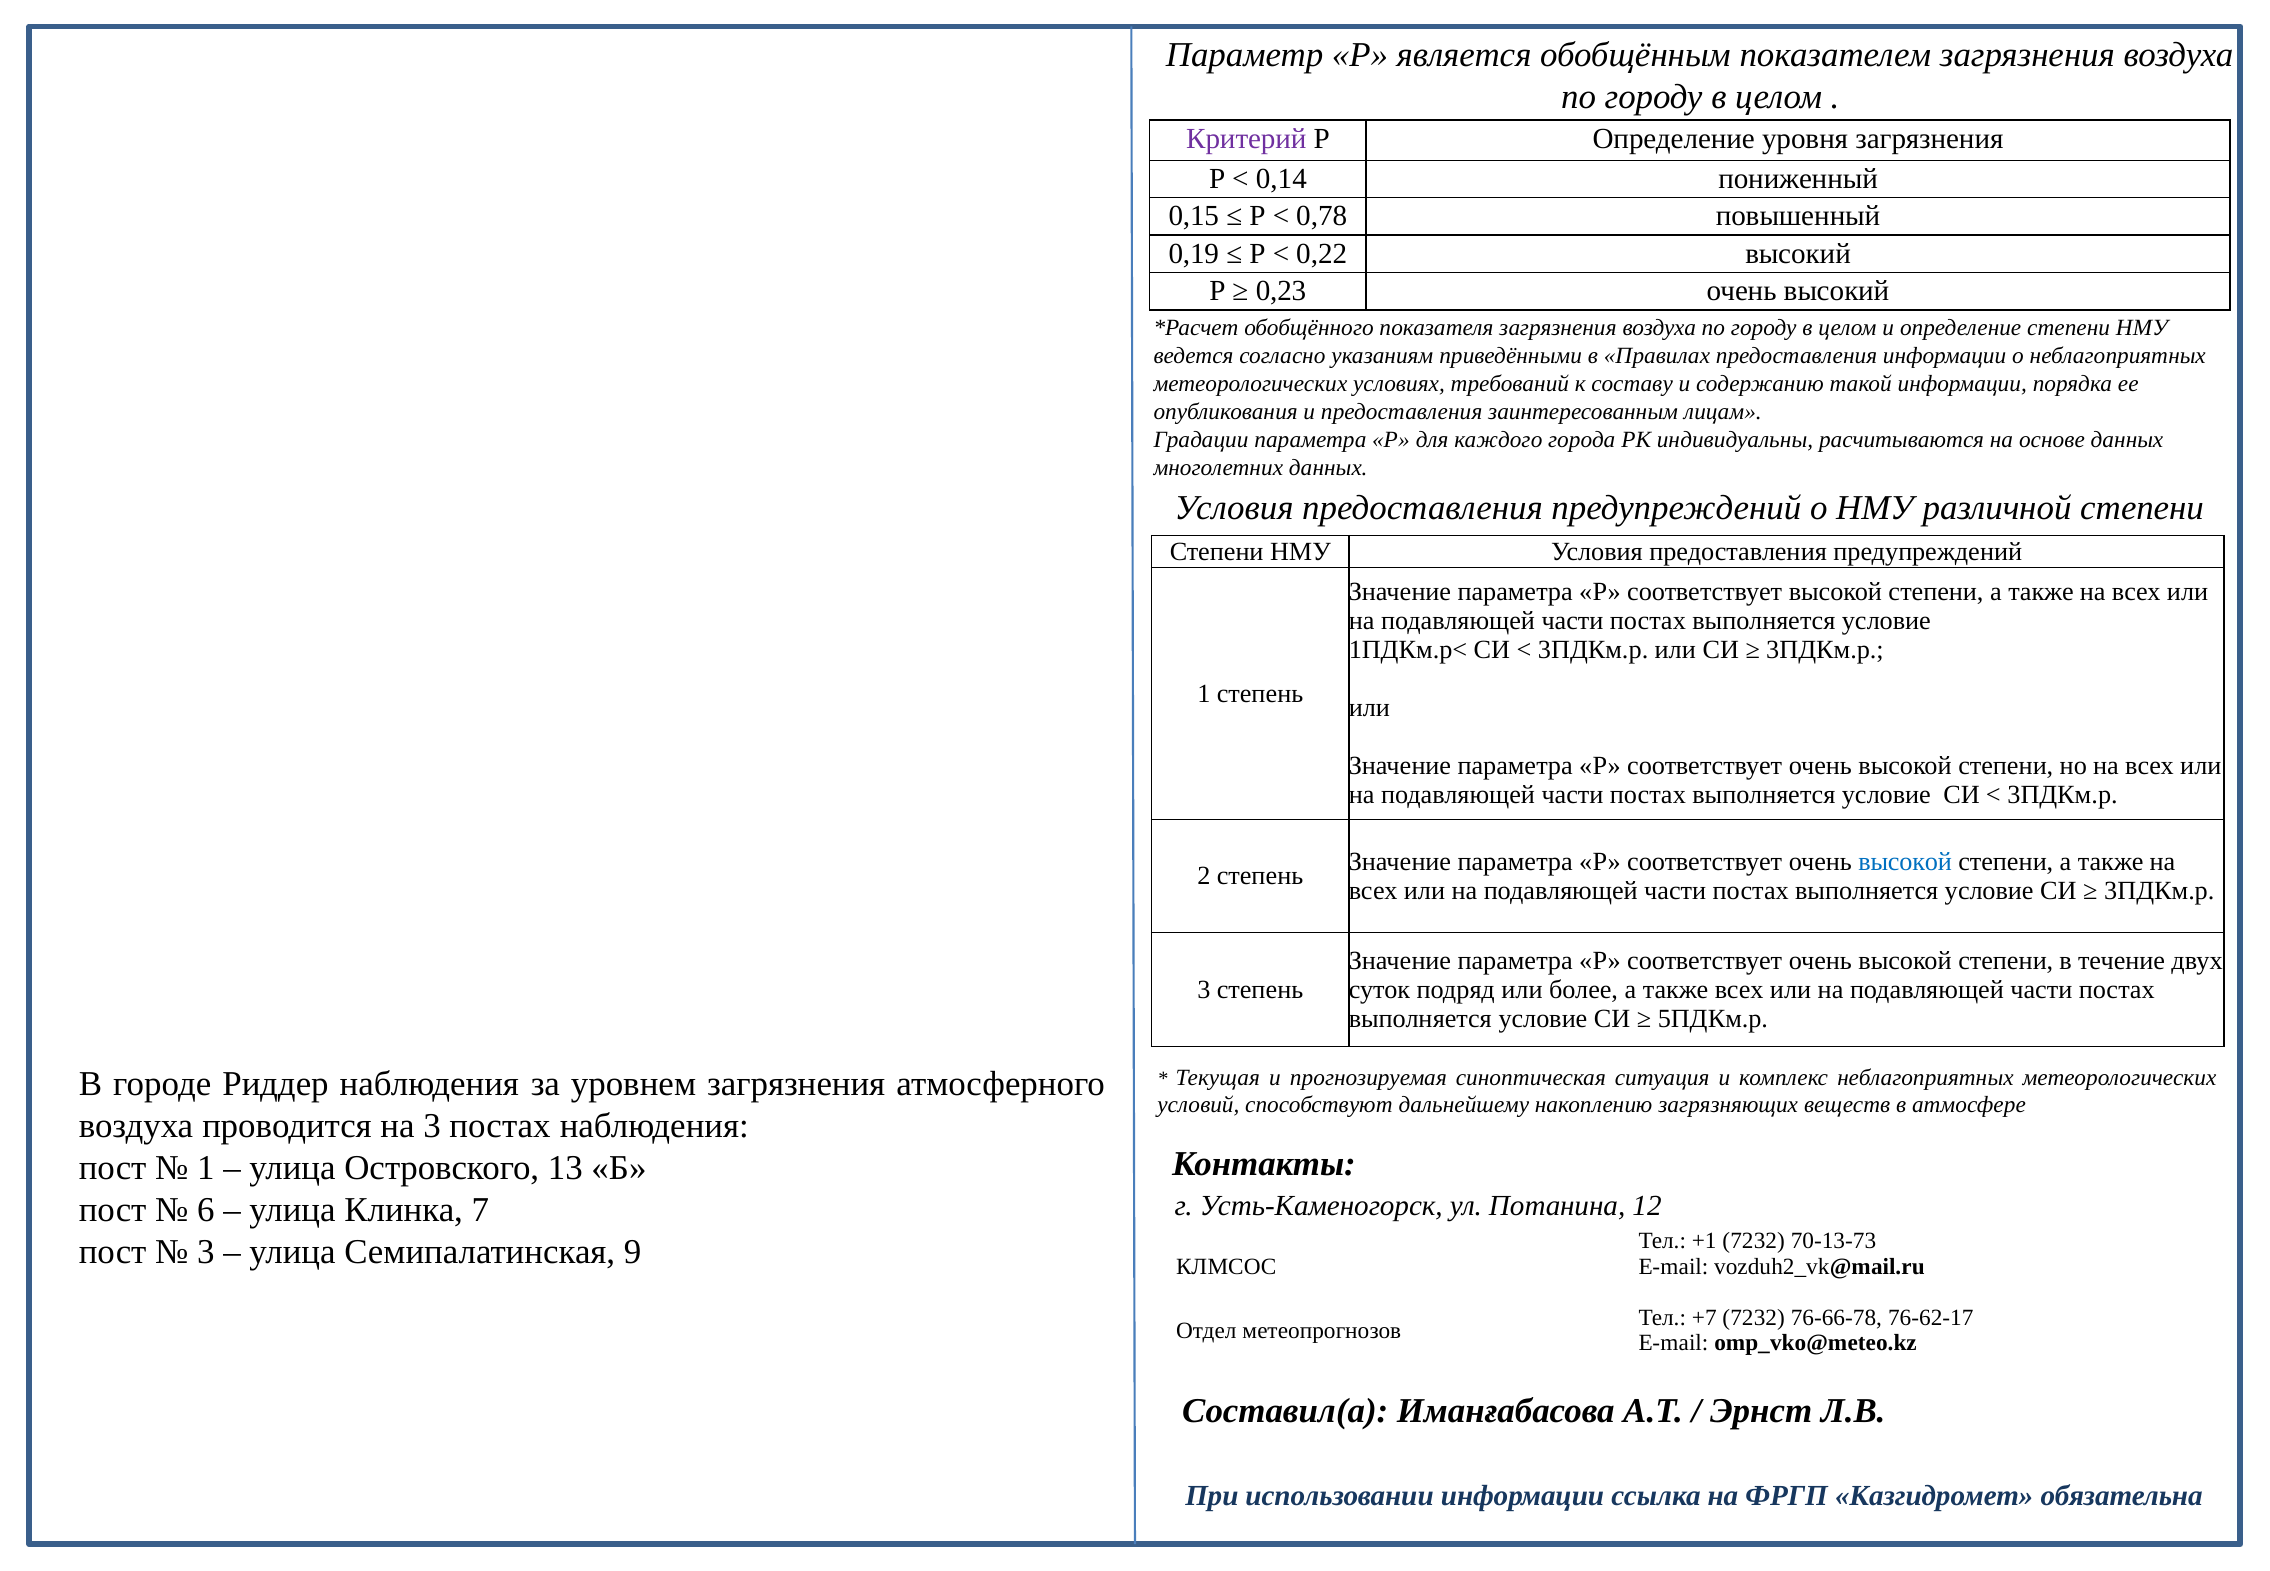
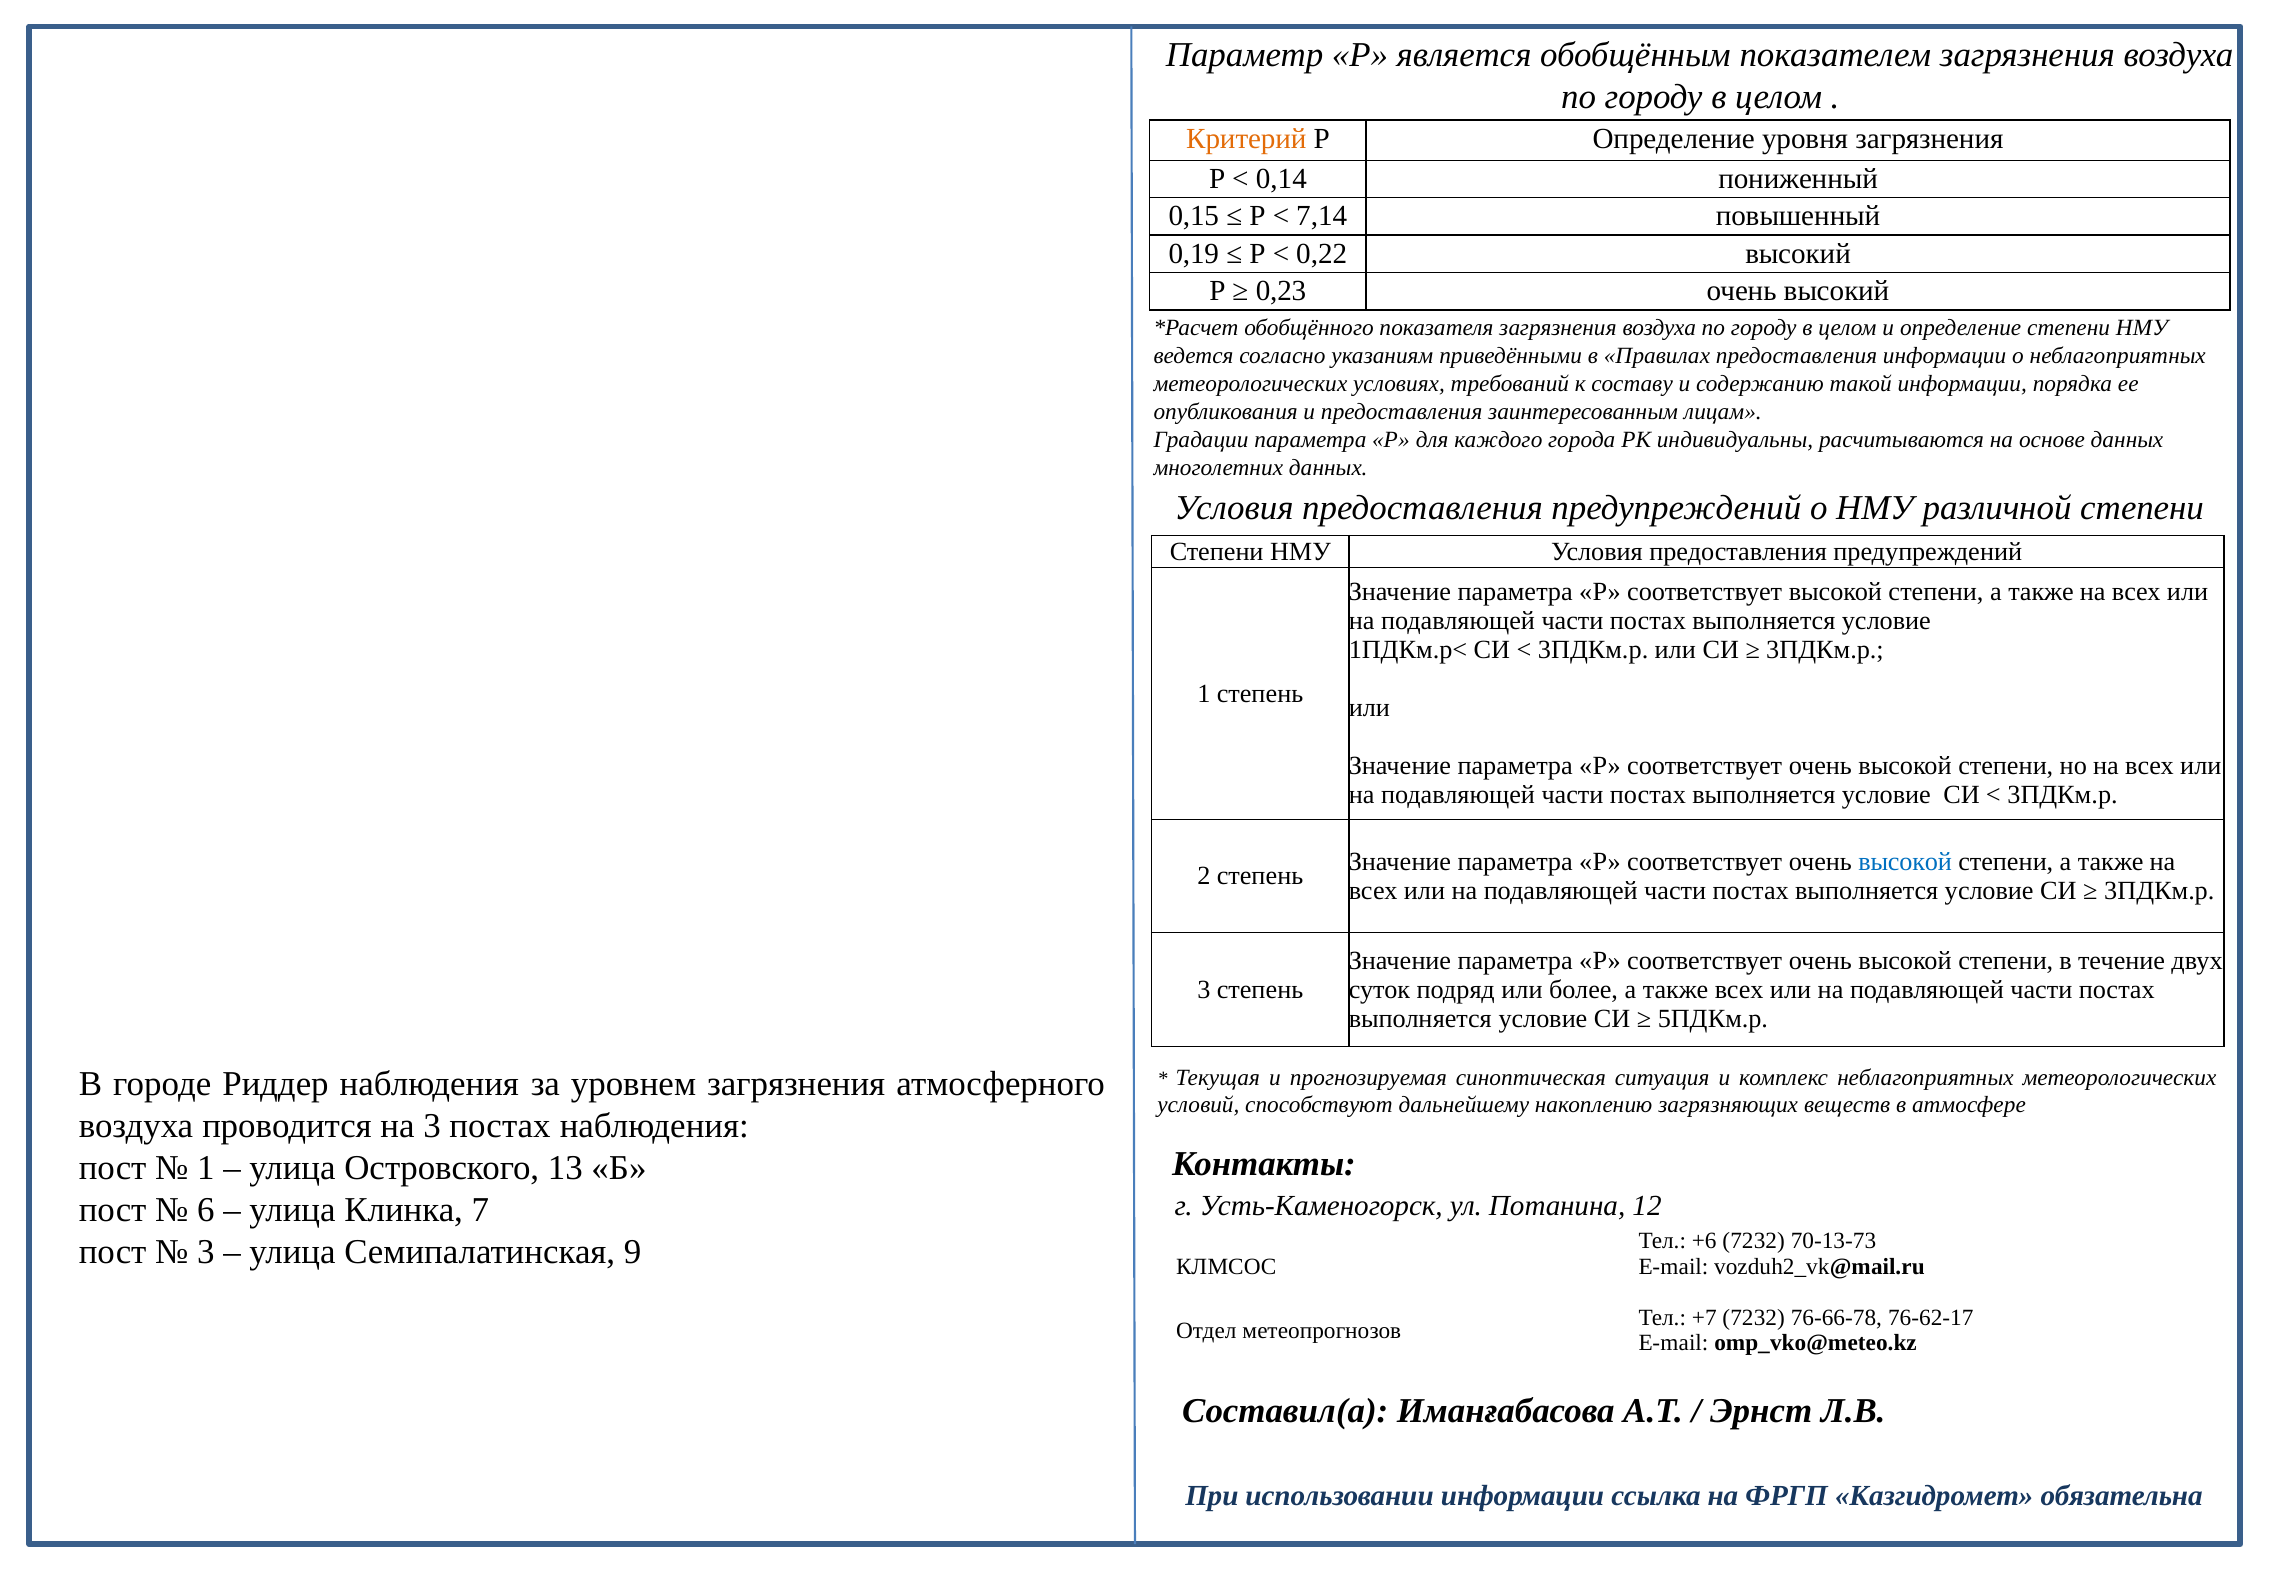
Критерий colour: purple -> orange
0,78: 0,78 -> 7,14
+1: +1 -> +6
